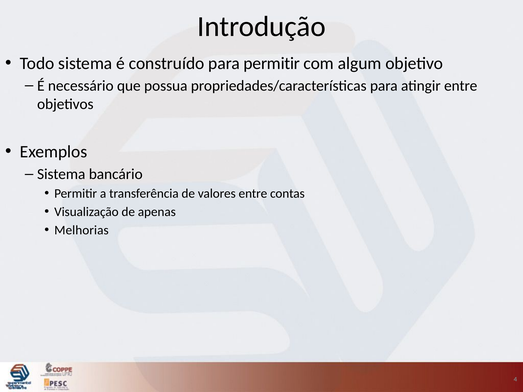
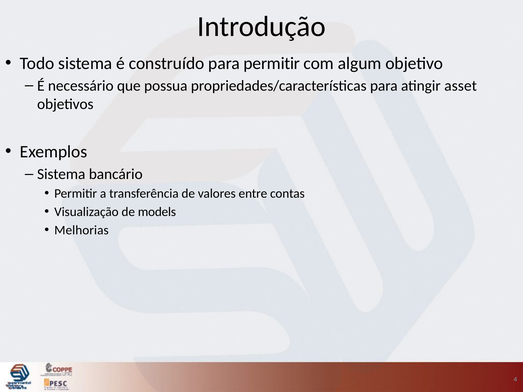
atingir entre: entre -> asset
apenas: apenas -> models
